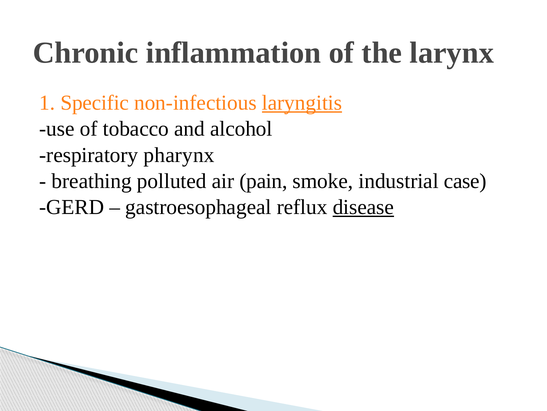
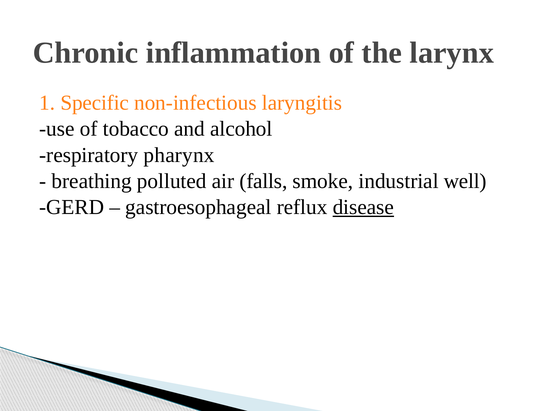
laryngitis underline: present -> none
pain: pain -> falls
case: case -> well
